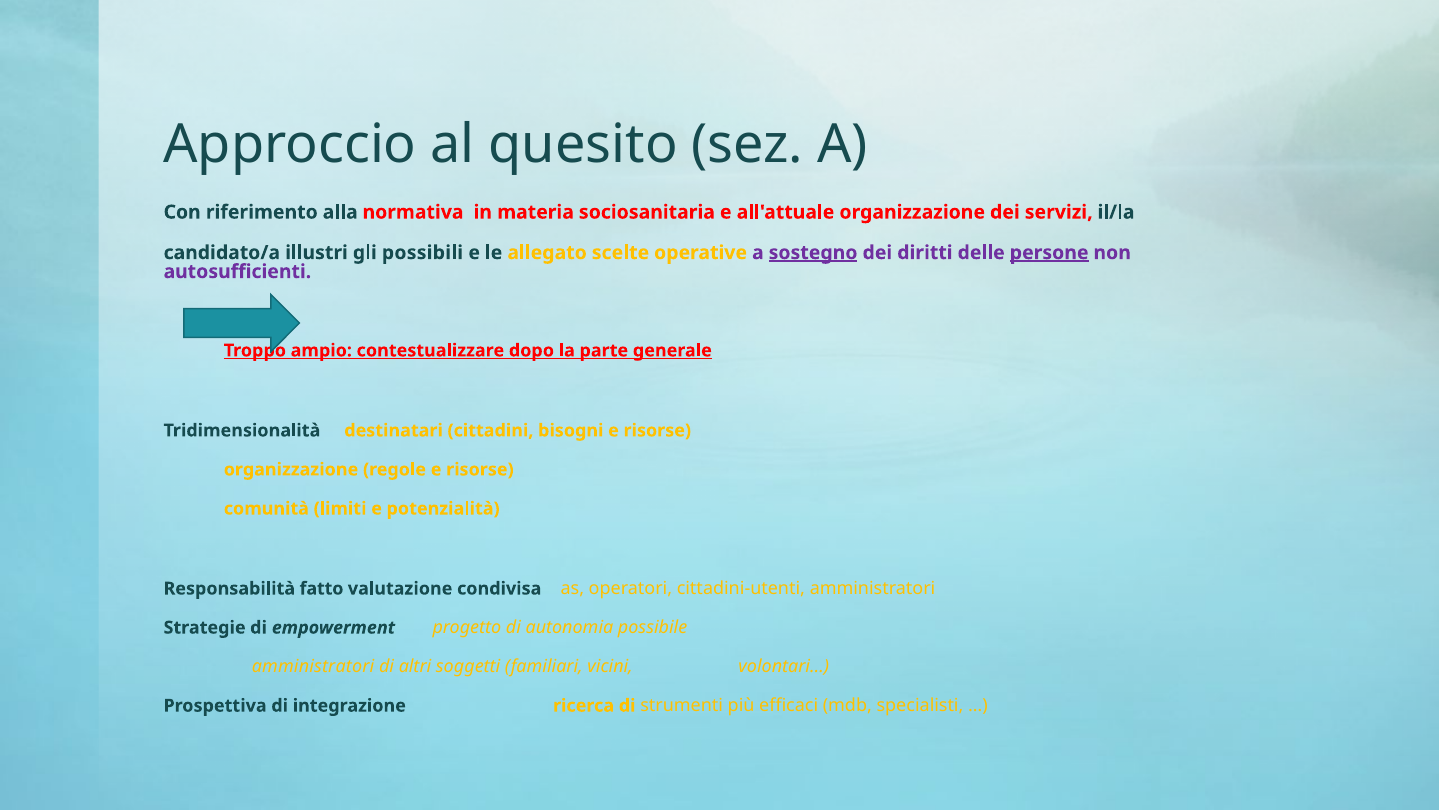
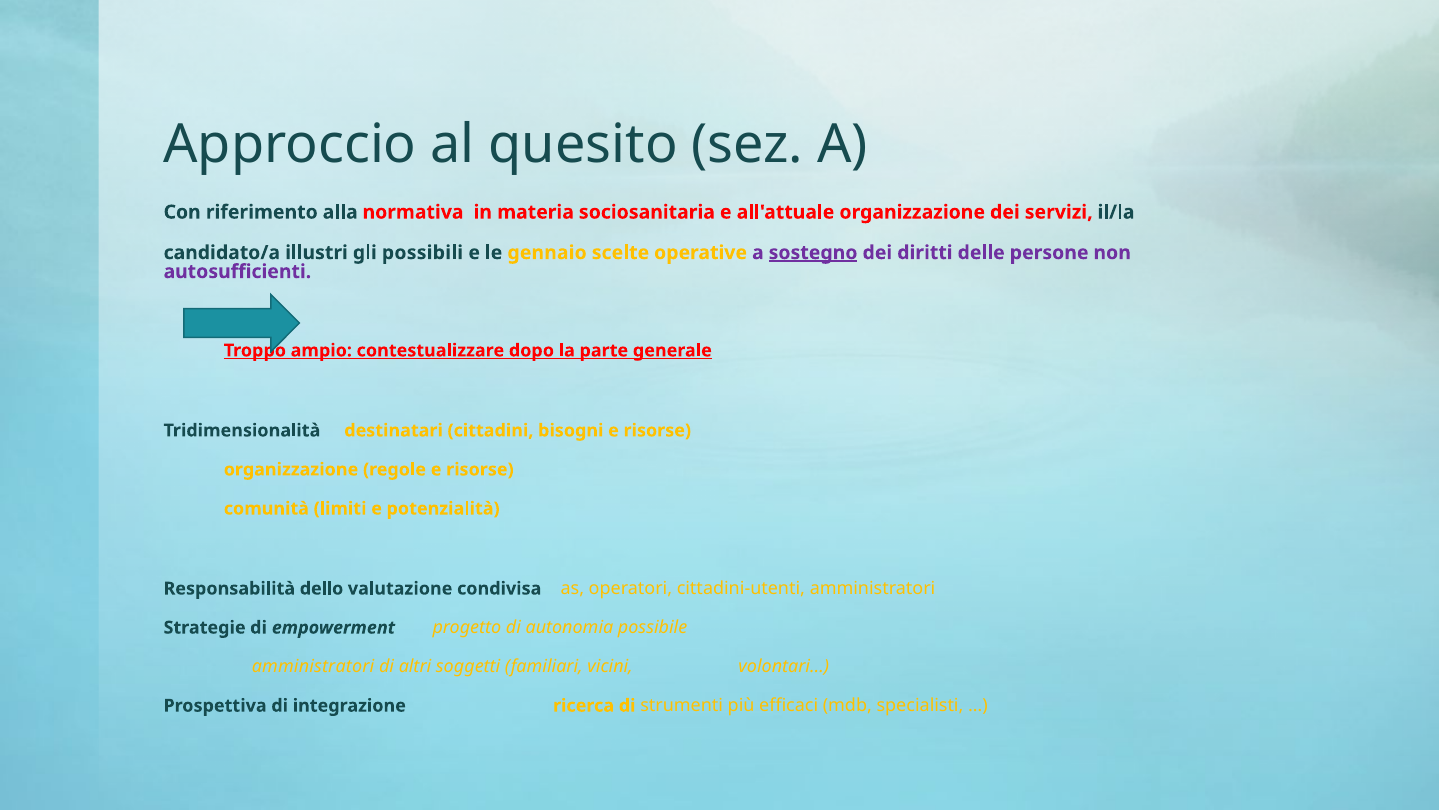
allegato: allegato -> gennaio
persone underline: present -> none
fatto: fatto -> dello
